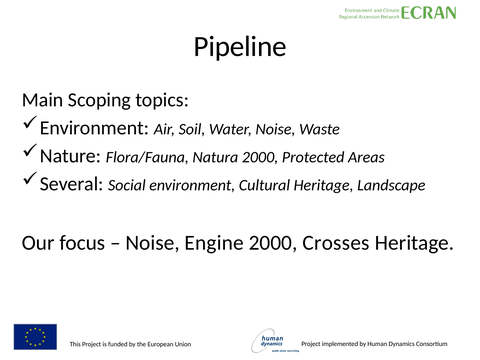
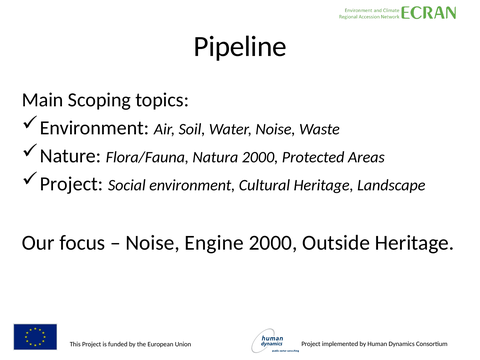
Several at (72, 184): Several -> Project
Crosses: Crosses -> Outside
